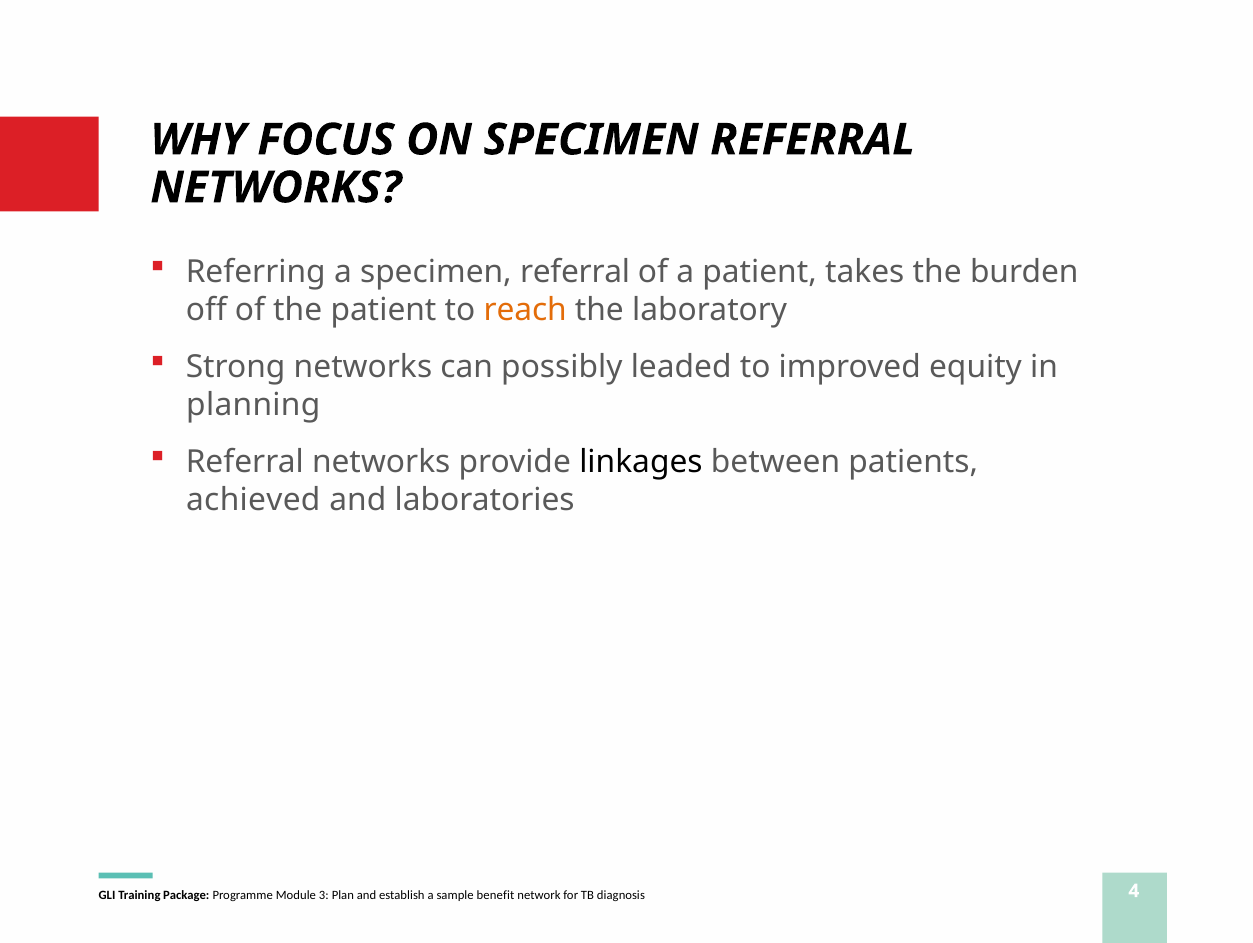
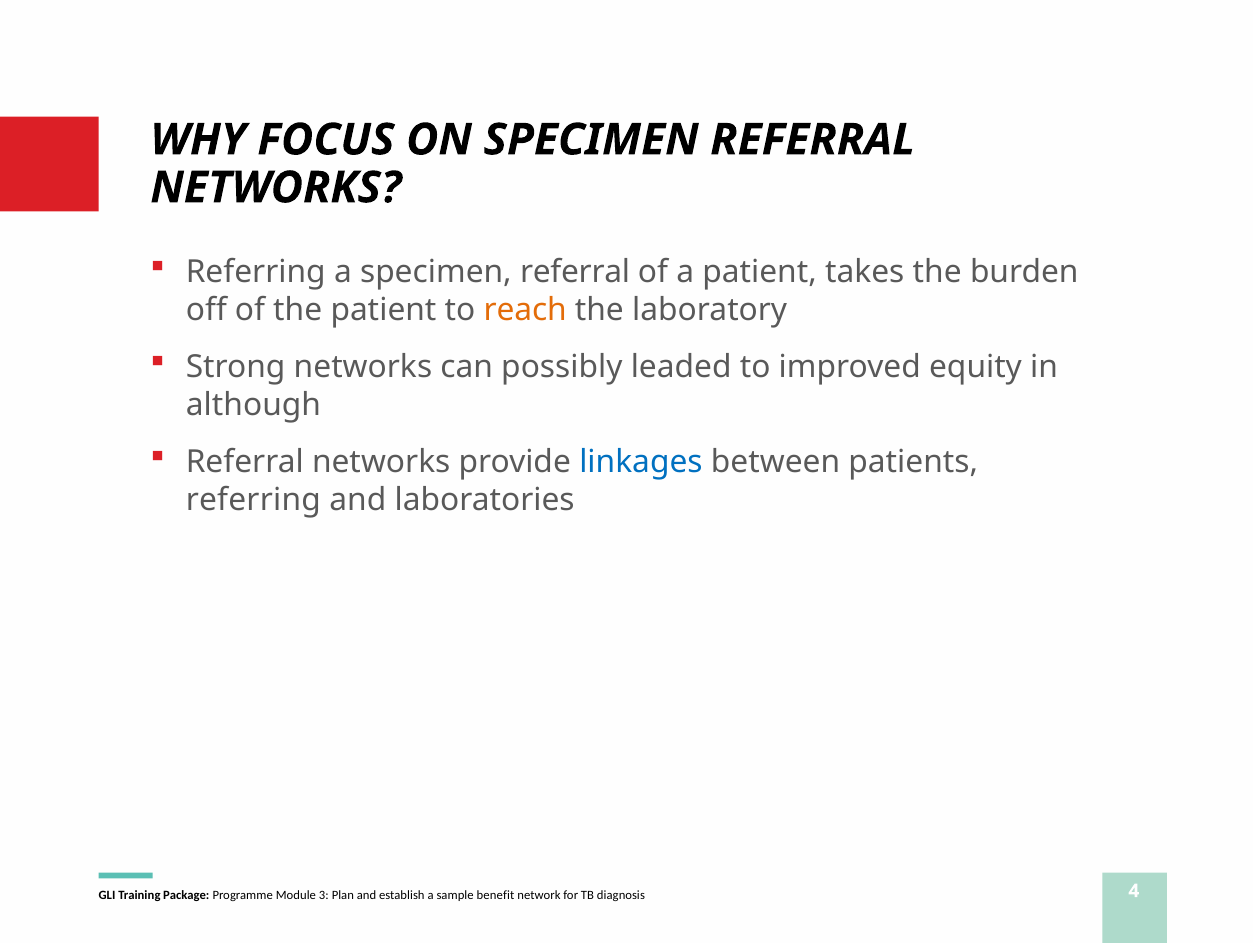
planning: planning -> although
linkages colour: black -> blue
achieved at (253, 501): achieved -> referring
